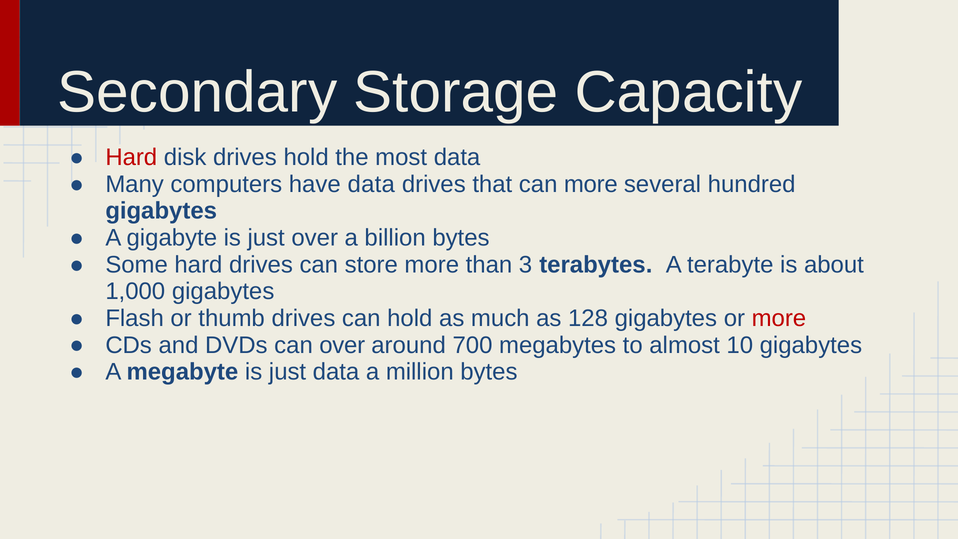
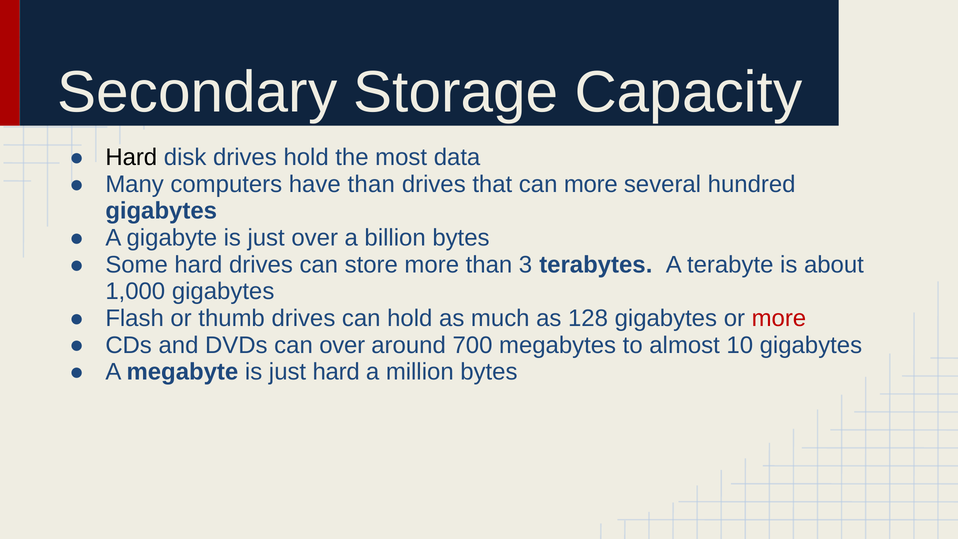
Hard at (131, 157) colour: red -> black
have data: data -> than
just data: data -> hard
